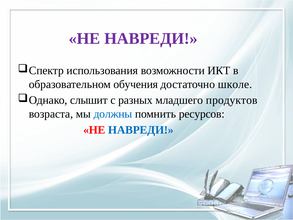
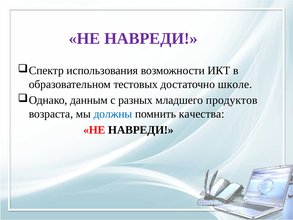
обучения: обучения -> тестовых
слышит: слышит -> данным
ресурсов: ресурсов -> качества
НАВРЕДИ at (141, 130) colour: blue -> black
